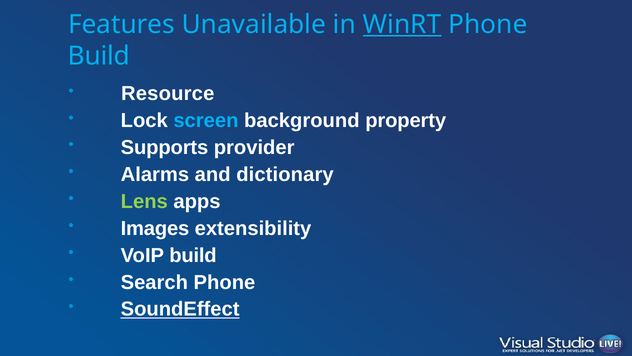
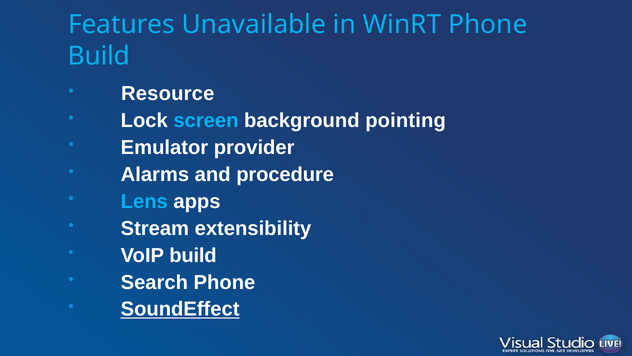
WinRT underline: present -> none
property: property -> pointing
Supports: Supports -> Emulator
dictionary: dictionary -> procedure
Lens colour: light green -> light blue
Images: Images -> Stream
